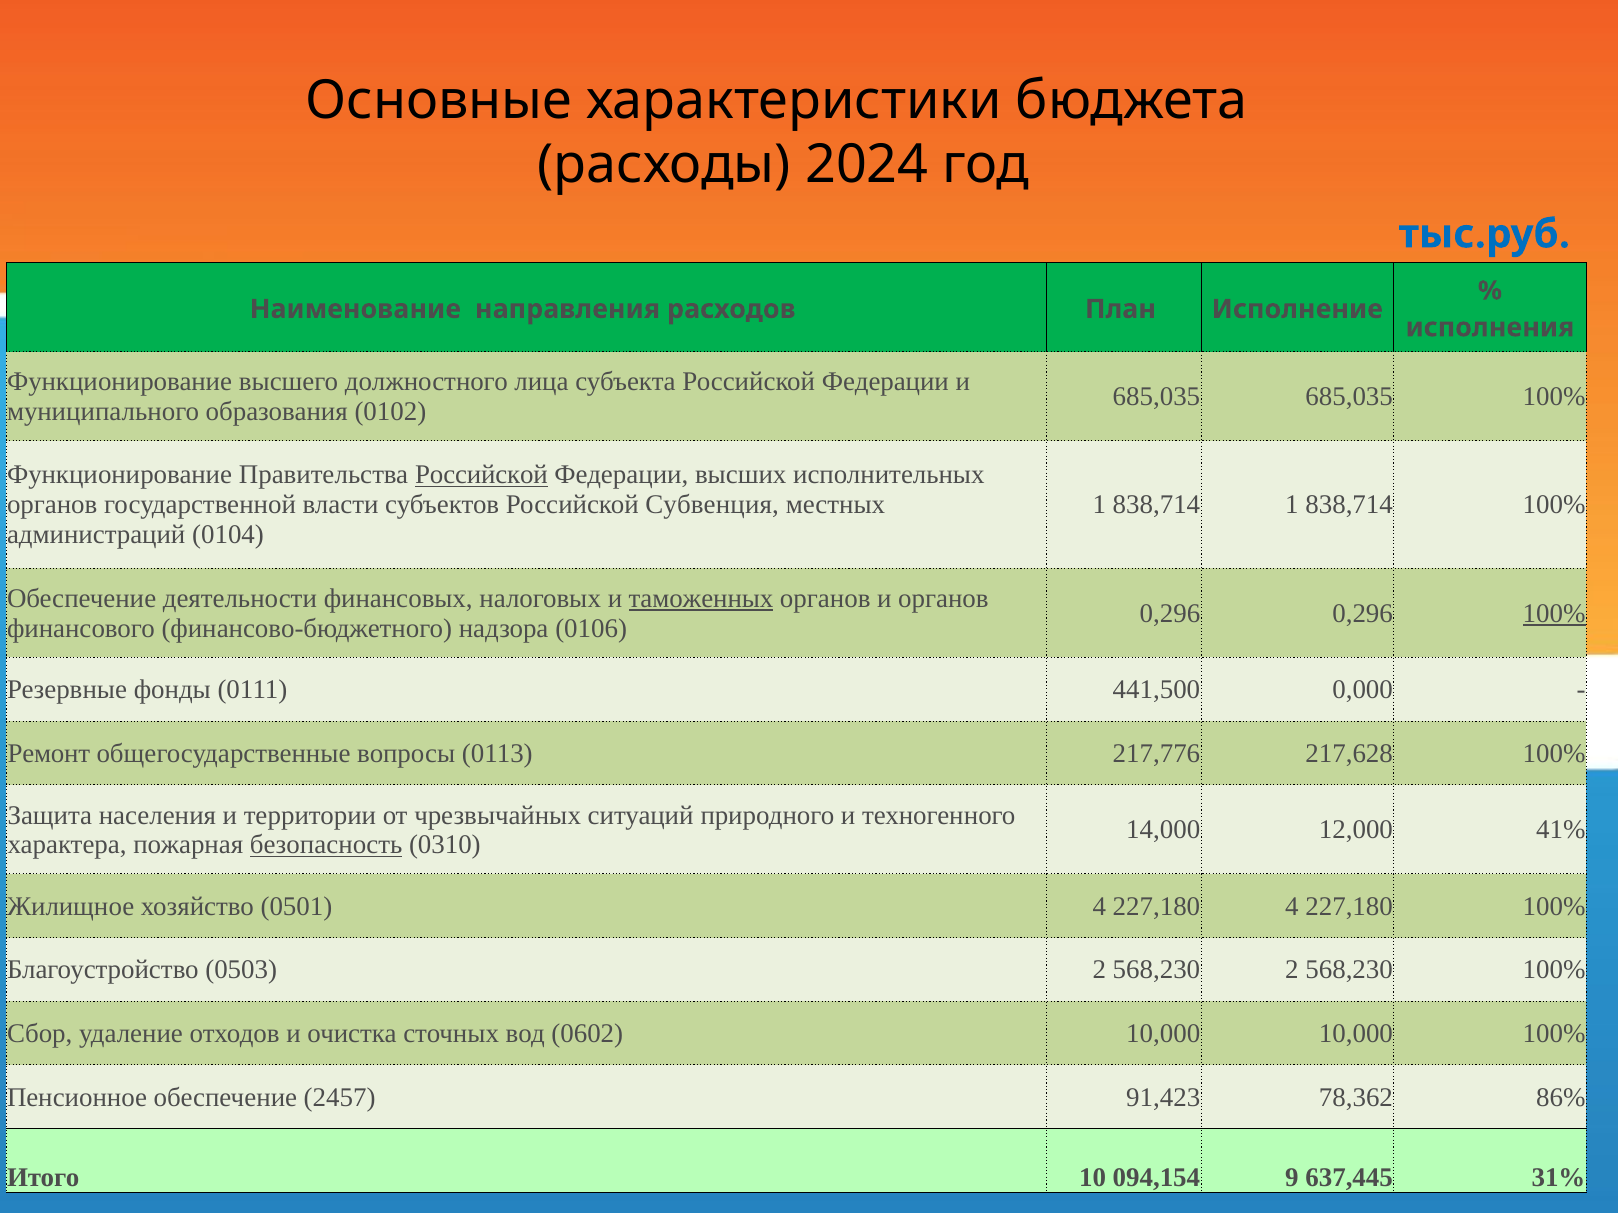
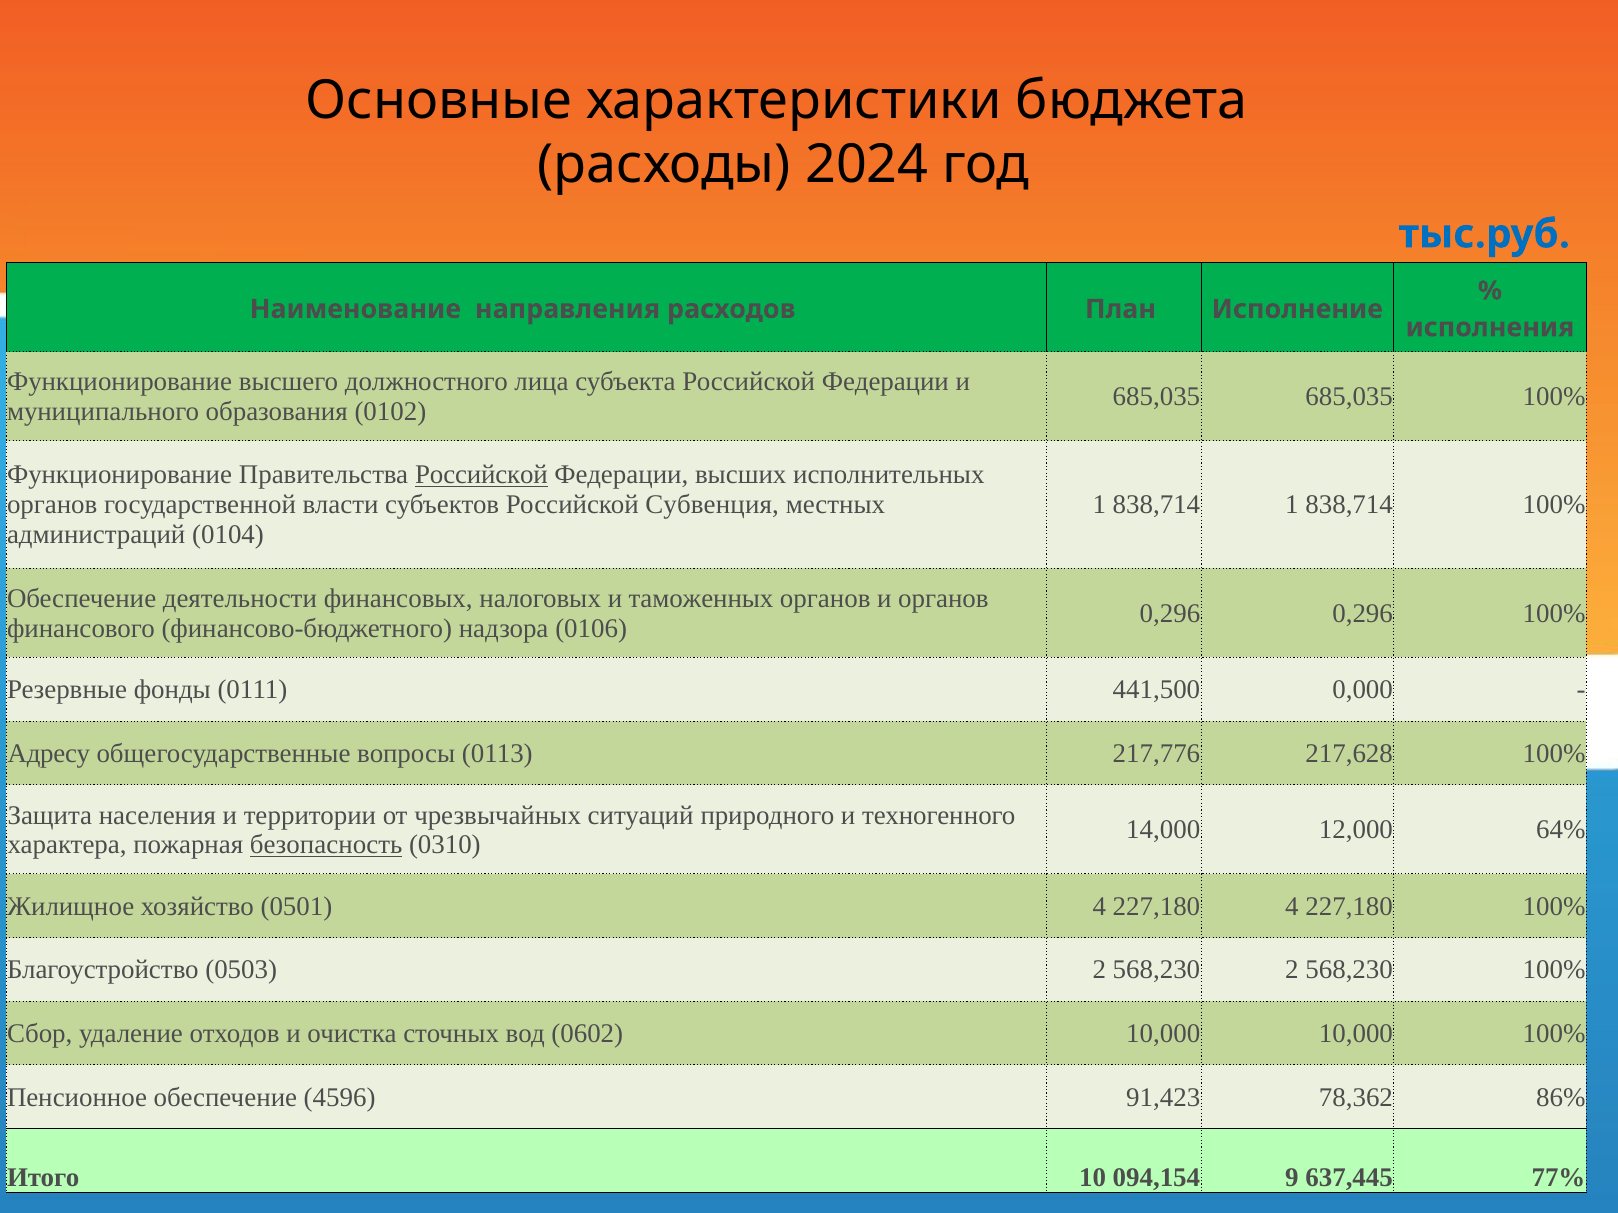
таможенных underline: present -> none
100% at (1554, 614) underline: present -> none
Ремонт: Ремонт -> Адресу
41%: 41% -> 64%
2457: 2457 -> 4596
31%: 31% -> 77%
